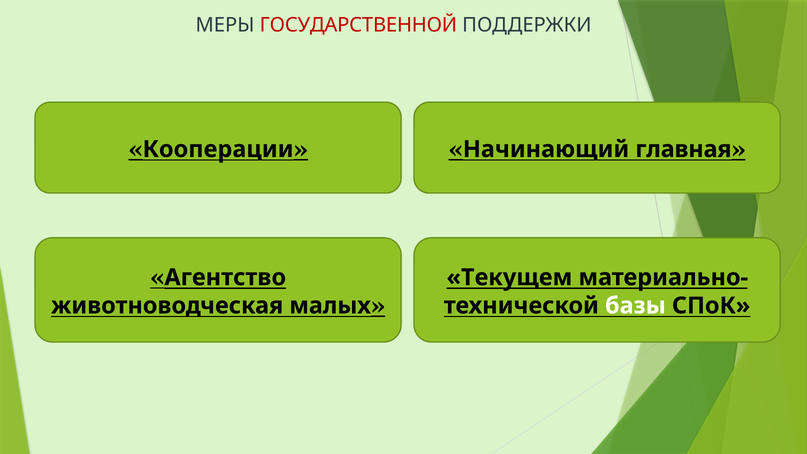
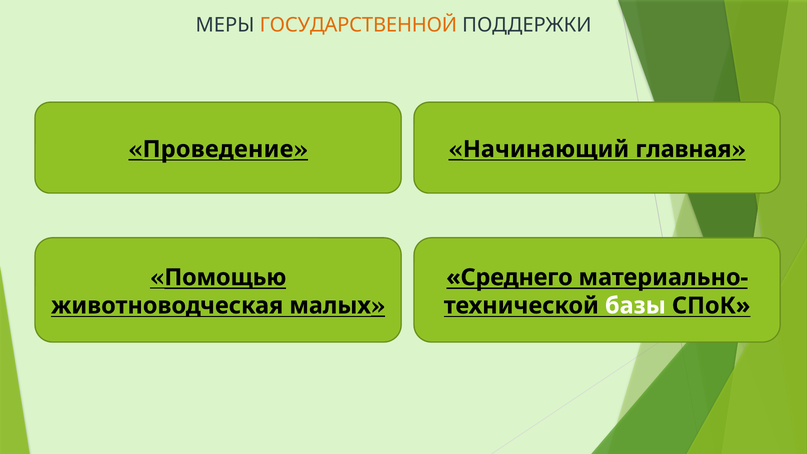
ГОСУДАРСТВЕННОЙ colour: red -> orange
Кооперации: Кооперации -> Проведение
Агентство: Агентство -> Помощью
Текущем: Текущем -> Среднего
